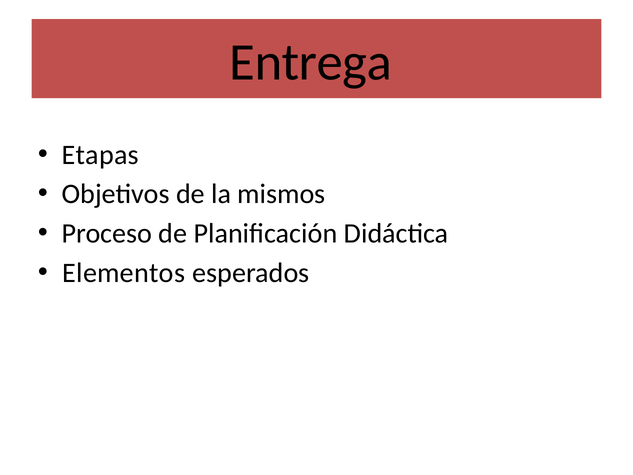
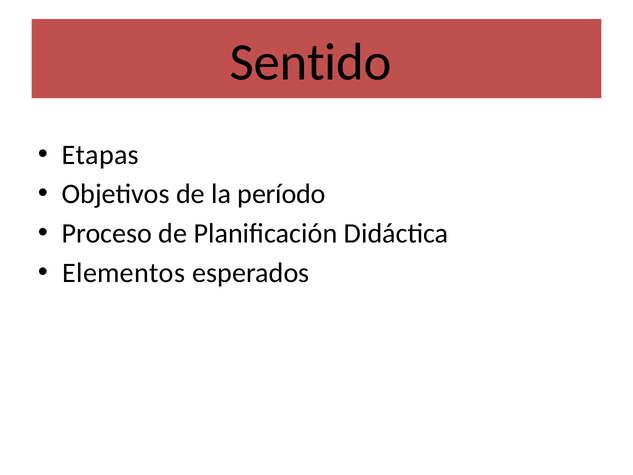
Entrega: Entrega -> Sentido
mismos: mismos -> período
